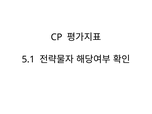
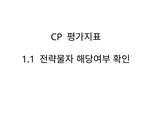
5.1: 5.1 -> 1.1
